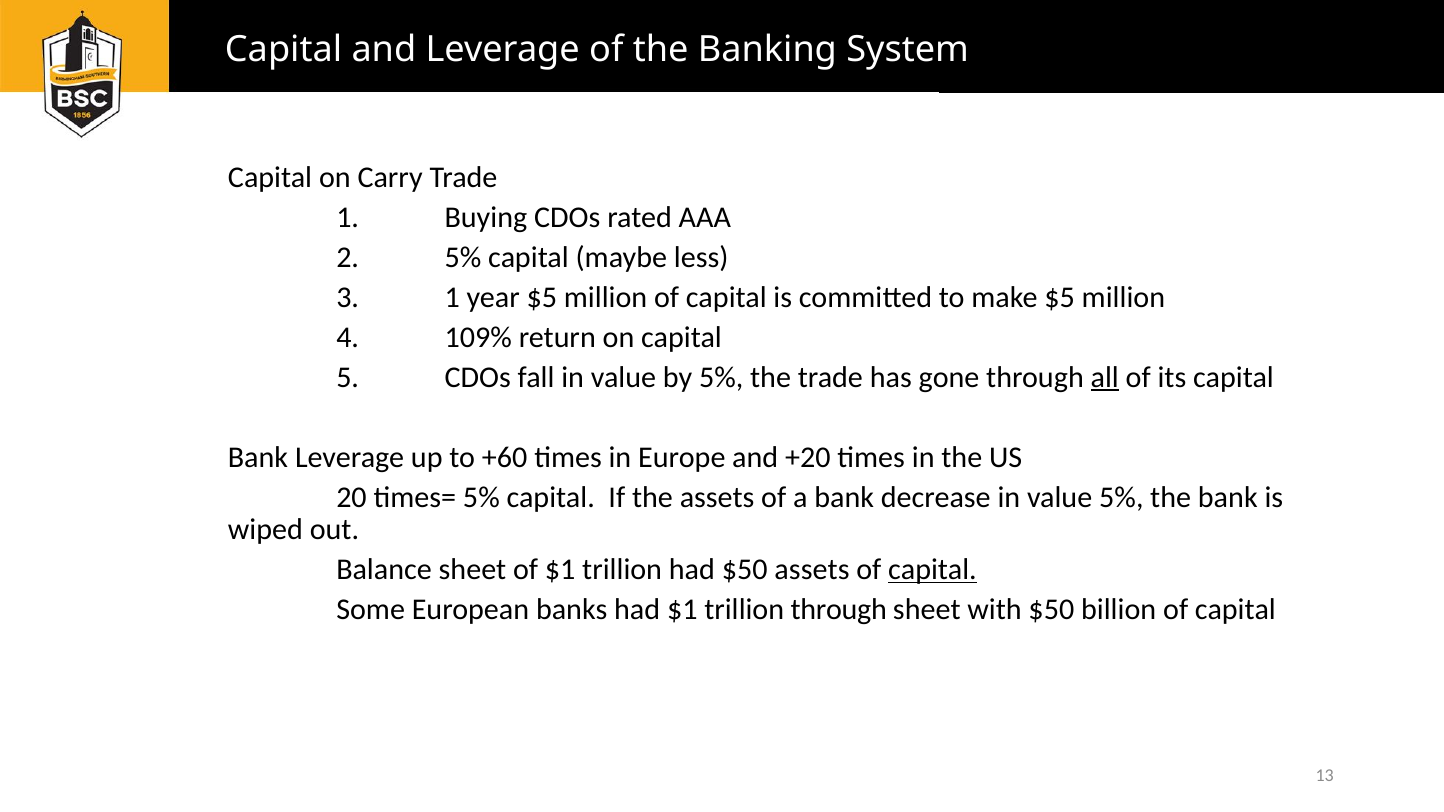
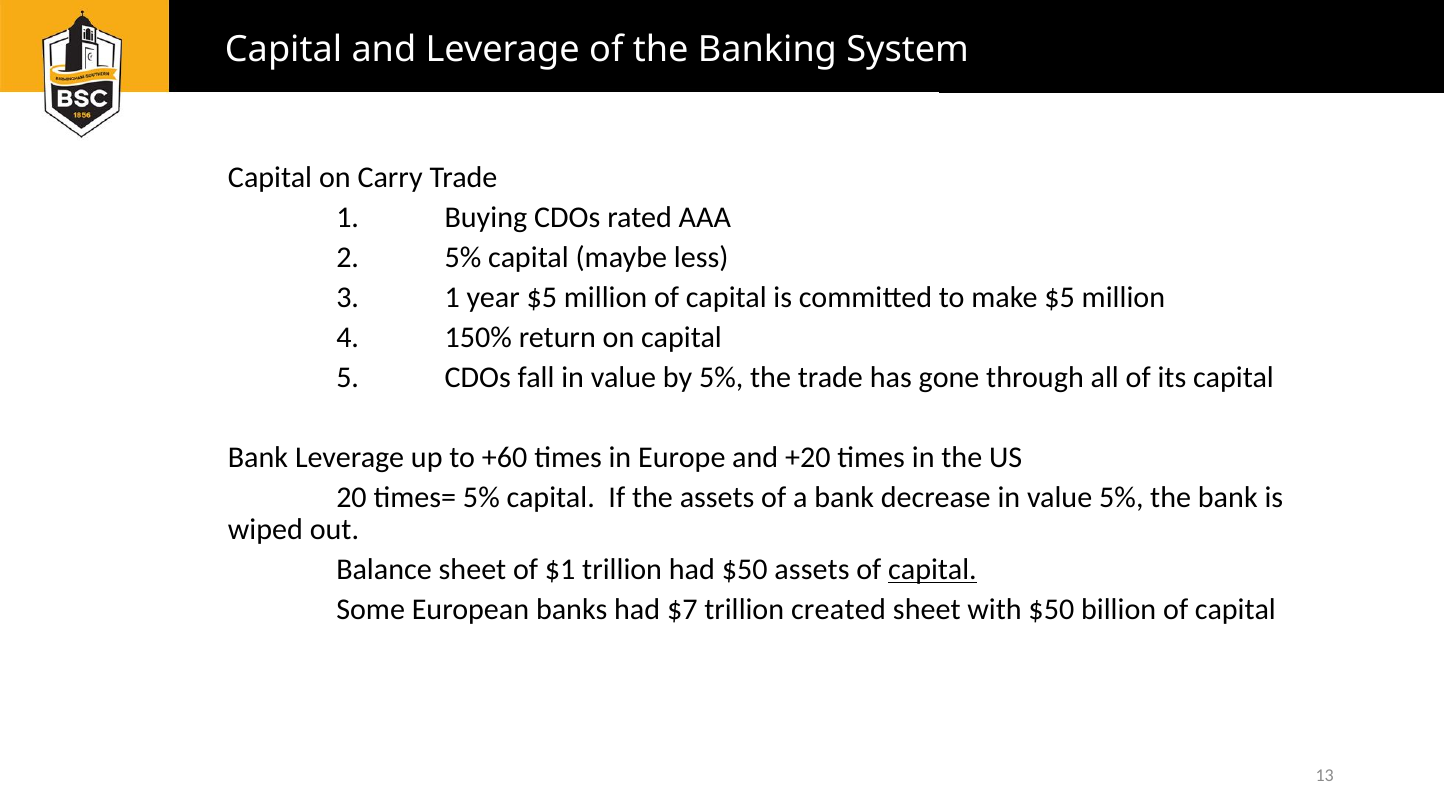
109%: 109% -> 150%
all underline: present -> none
had $1: $1 -> $7
trillion through: through -> created
